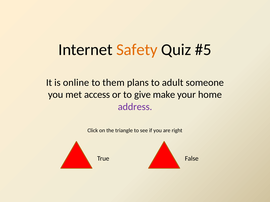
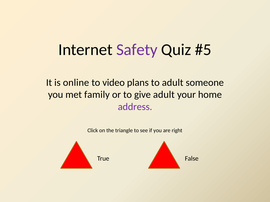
Safety colour: orange -> purple
them: them -> video
access: access -> family
give make: make -> adult
